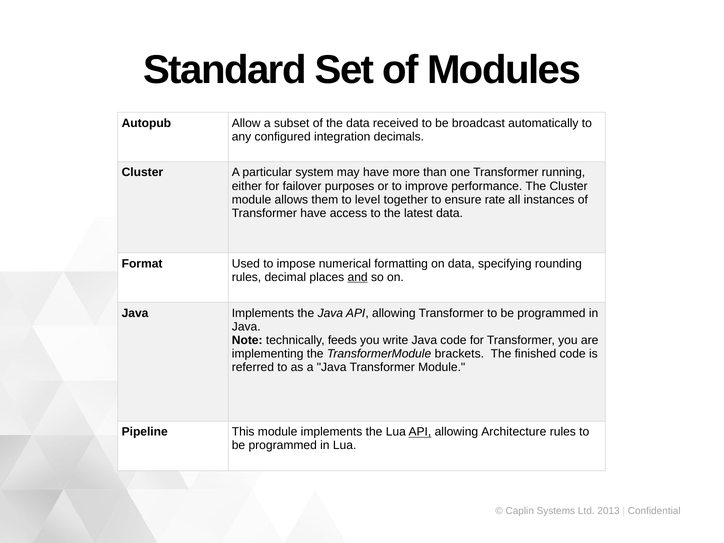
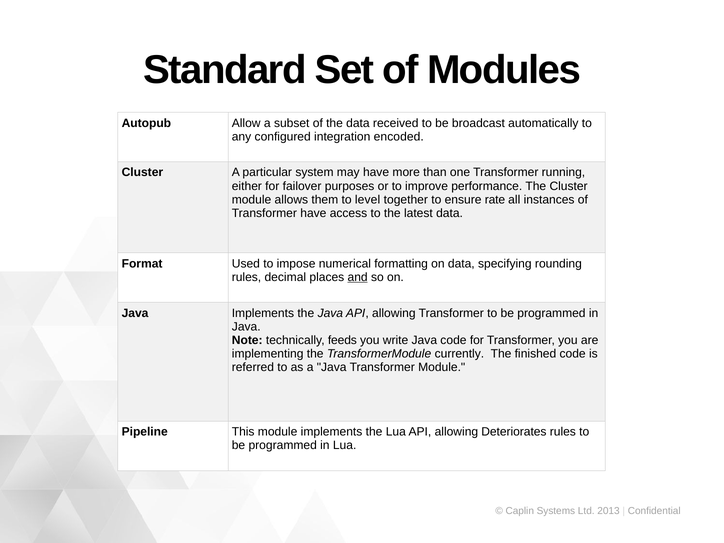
decimals: decimals -> encoded
brackets: brackets -> currently
API at (420, 432) underline: present -> none
Architecture: Architecture -> Deteriorates
